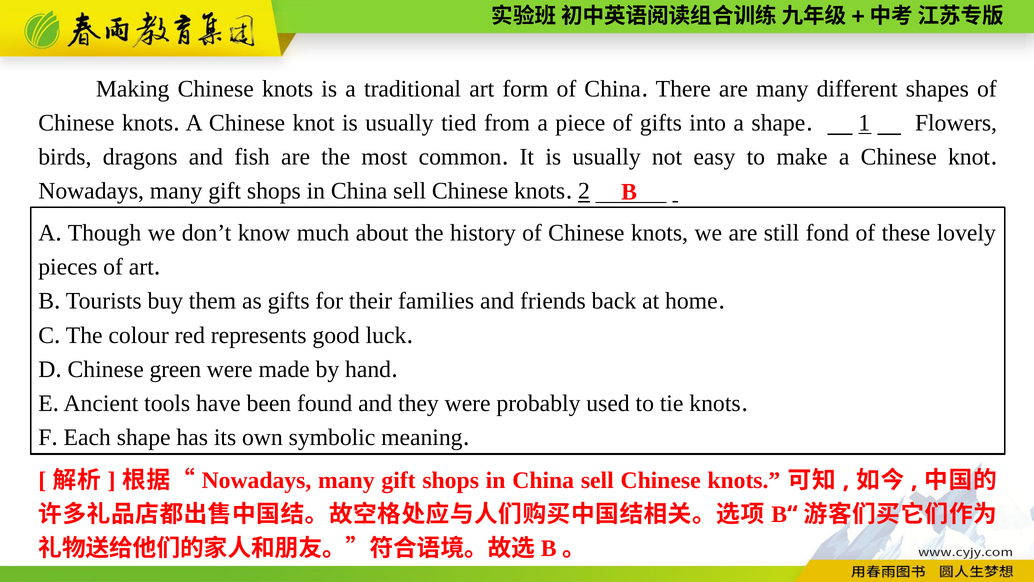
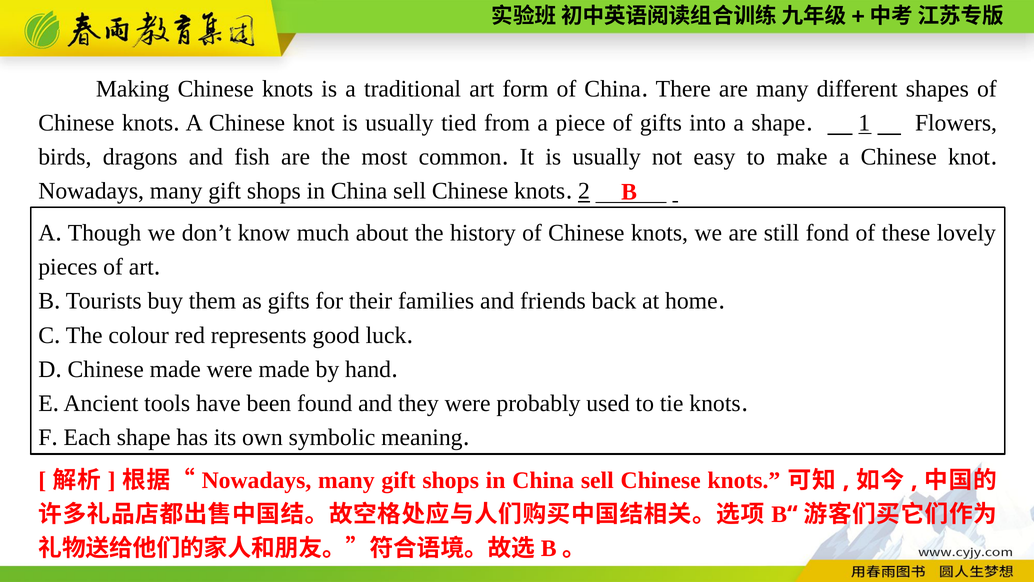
Chinese green: green -> made
